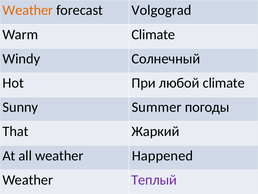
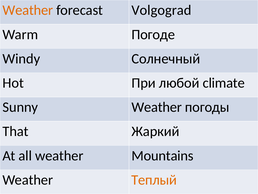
Warm Climate: Climate -> Погоде
Sunny Summer: Summer -> Weather
Happened: Happened -> Mountains
Теплый colour: purple -> orange
